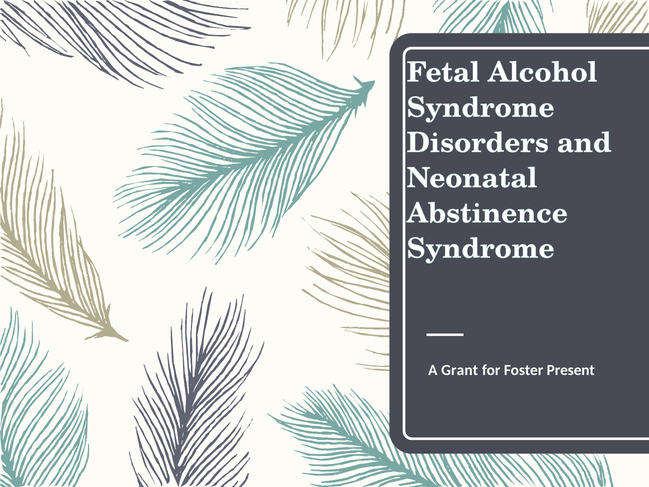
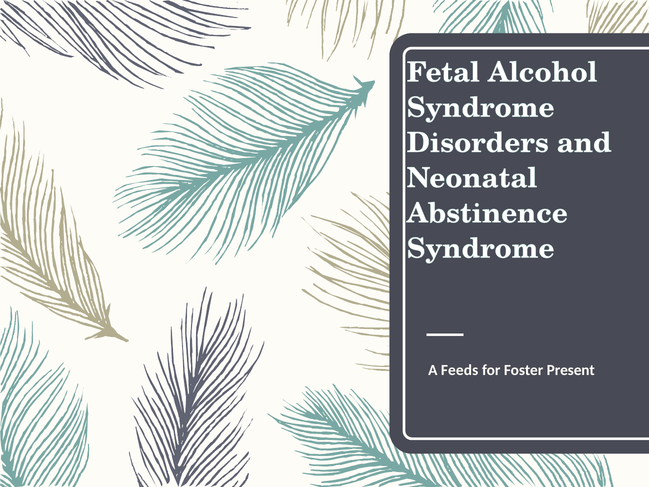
Grant: Grant -> Feeds
